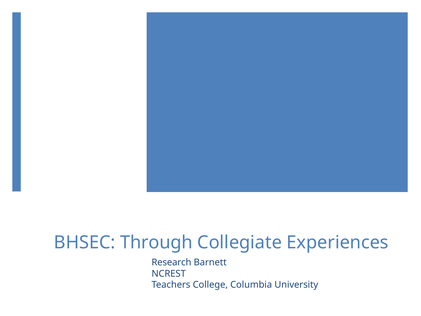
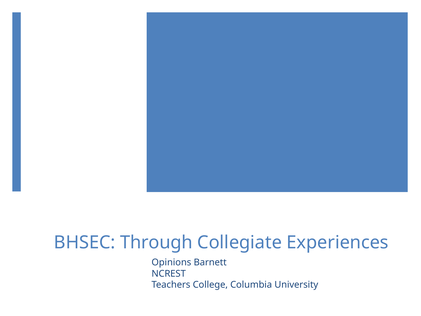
Research: Research -> Opinions
